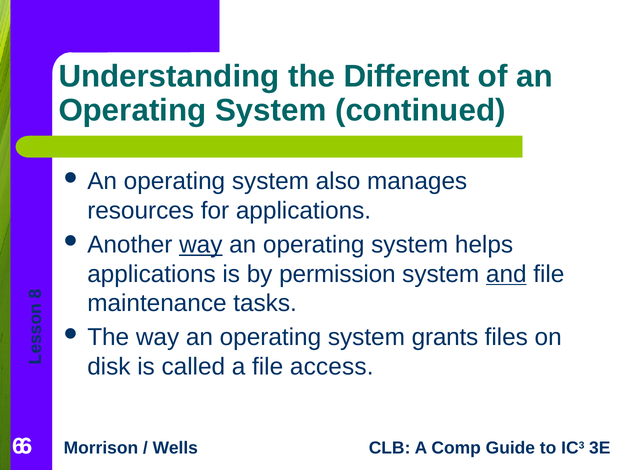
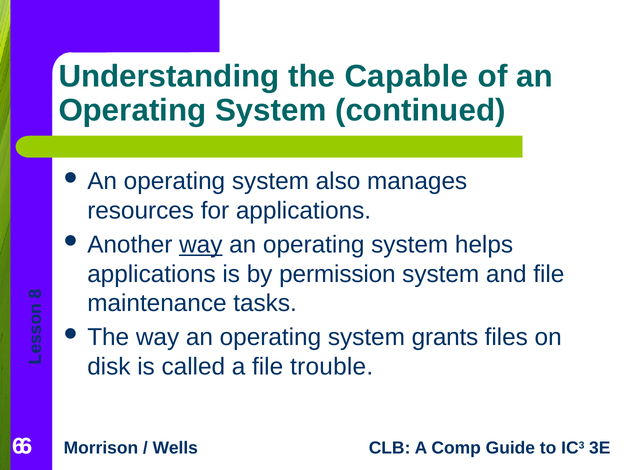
Different: Different -> Capable
and underline: present -> none
access: access -> trouble
